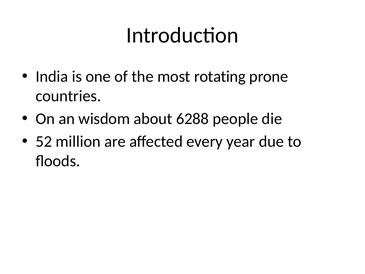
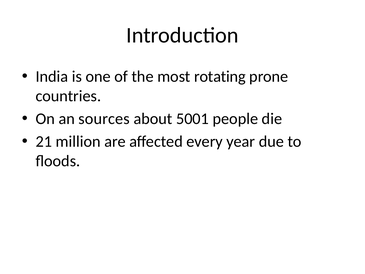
wisdom: wisdom -> sources
6288: 6288 -> 5001
52: 52 -> 21
